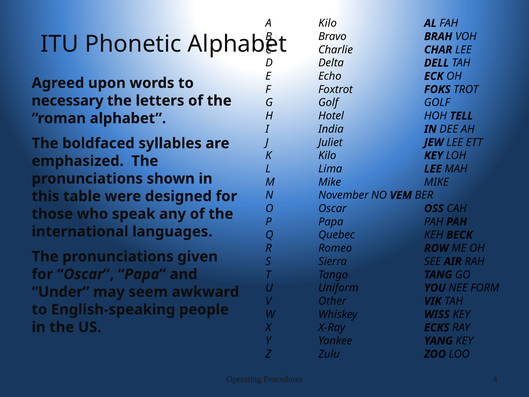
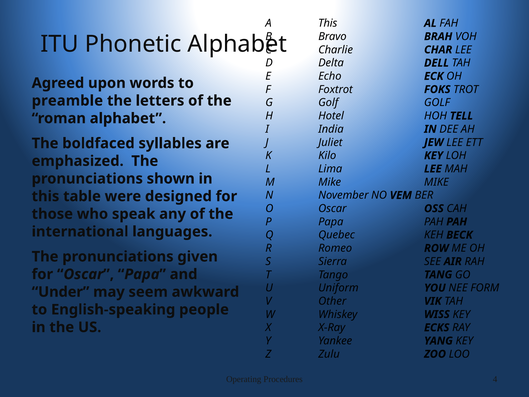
A Kilo: Kilo -> This
necessary: necessary -> preamble
